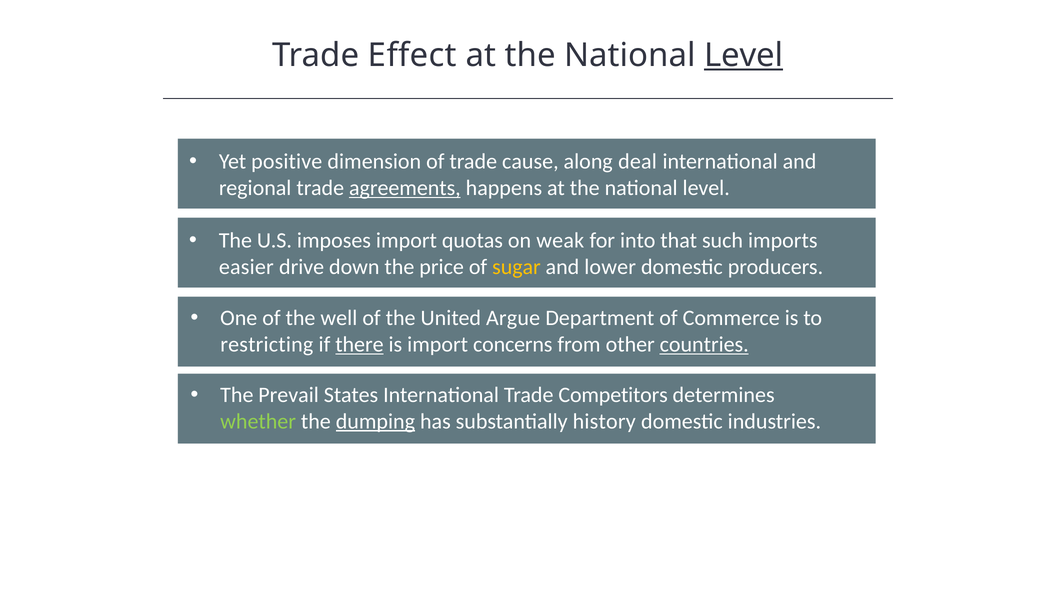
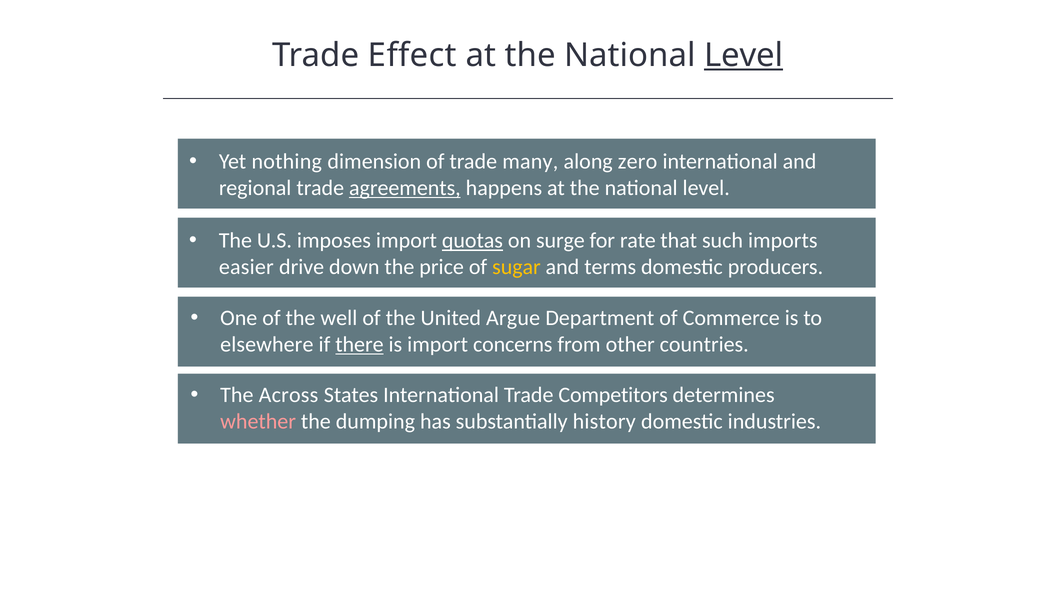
positive: positive -> nothing
cause: cause -> many
deal: deal -> zero
quotas underline: none -> present
weak: weak -> surge
into: into -> rate
lower: lower -> terms
restricting: restricting -> elsewhere
countries underline: present -> none
Prevail: Prevail -> Across
whether colour: light green -> pink
dumping underline: present -> none
